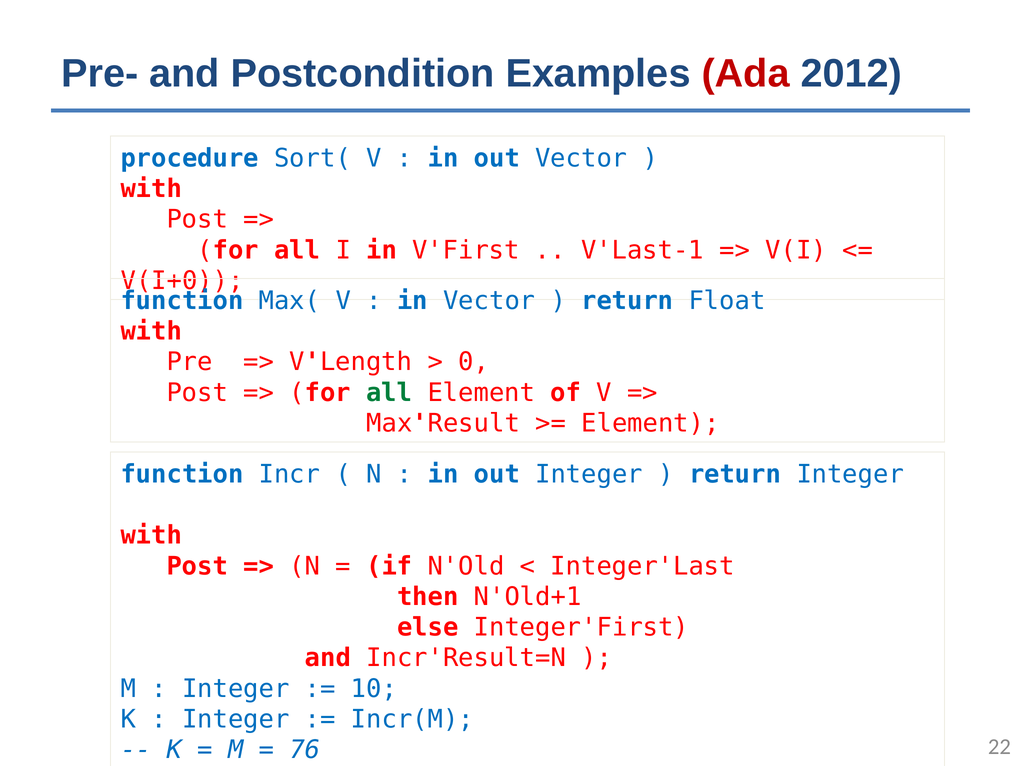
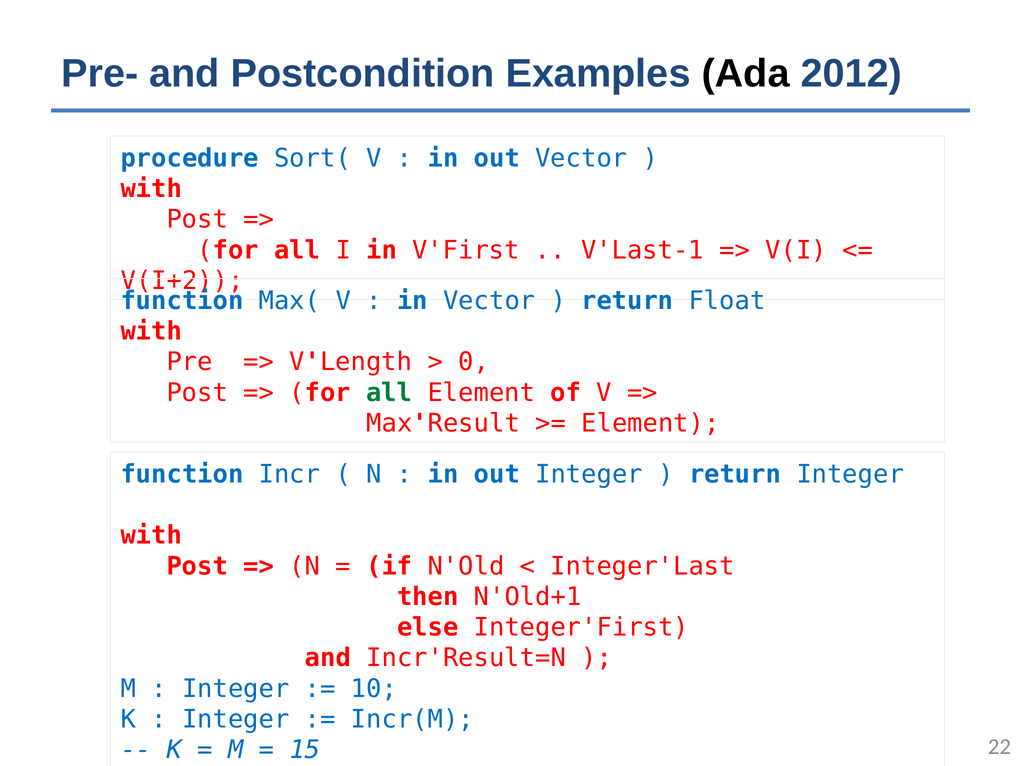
Ada colour: red -> black
V(I+0: V(I+0 -> V(I+2
76: 76 -> 15
